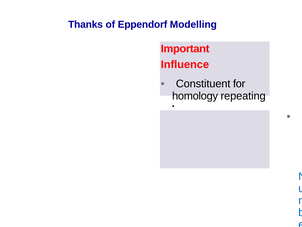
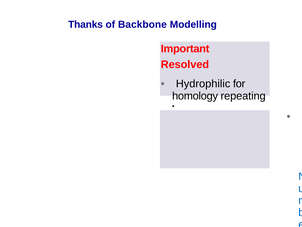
Eppendorf: Eppendorf -> Backbone
Influence: Influence -> Resolved
Constituent: Constituent -> Hydrophilic
